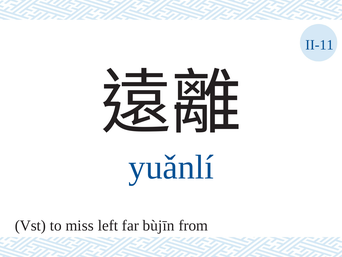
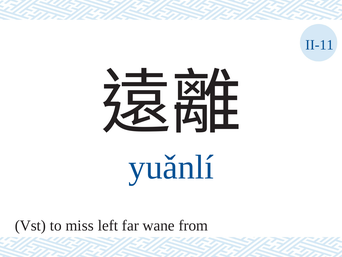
bùjīn: bùjīn -> wane
